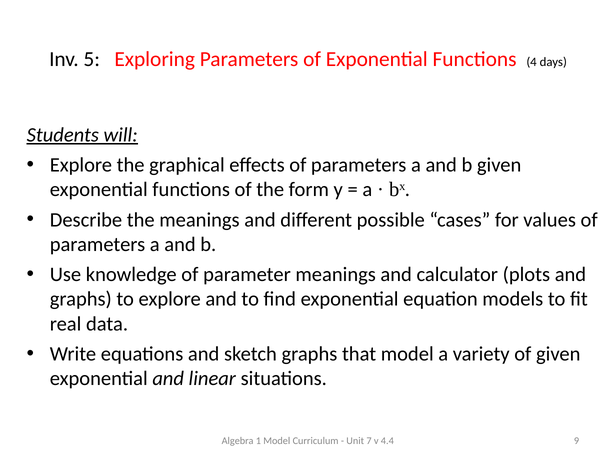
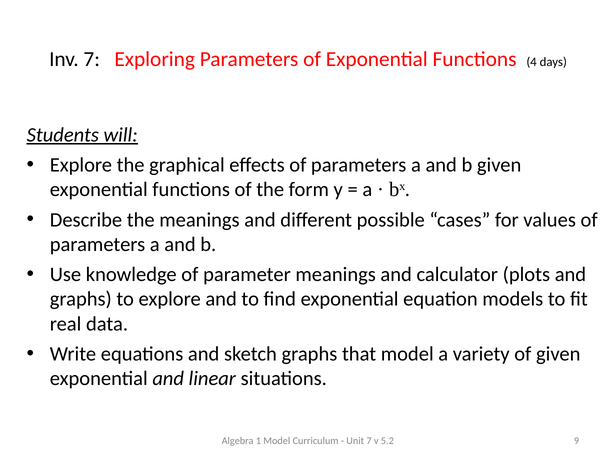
Inv 5: 5 -> 7
4.4: 4.4 -> 5.2
